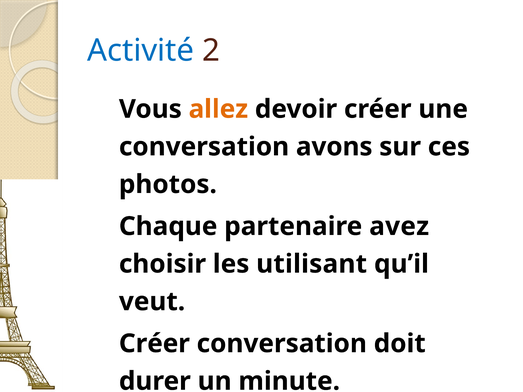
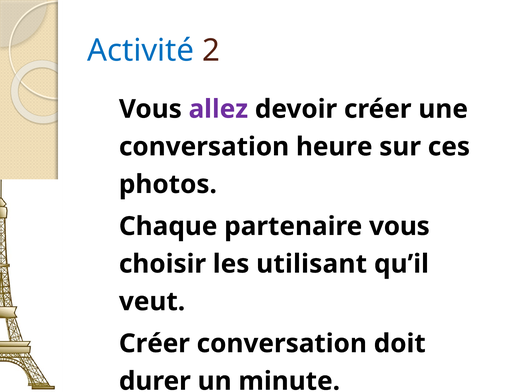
allez colour: orange -> purple
avons: avons -> heure
partenaire avez: avez -> vous
